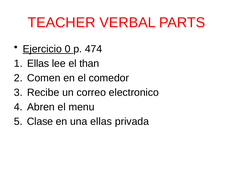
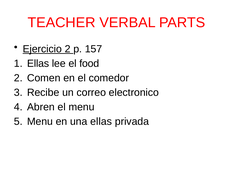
Ejercicio 0: 0 -> 2
474: 474 -> 157
than: than -> food
Clase at (40, 121): Clase -> Menu
